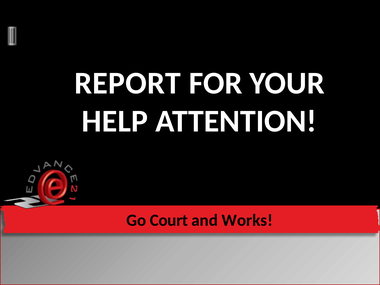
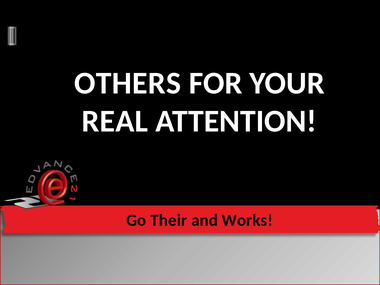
REPORT: REPORT -> OTHERS
HELP: HELP -> REAL
Court: Court -> Their
